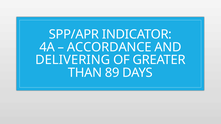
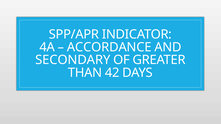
DELIVERING: DELIVERING -> SECONDARY
89: 89 -> 42
